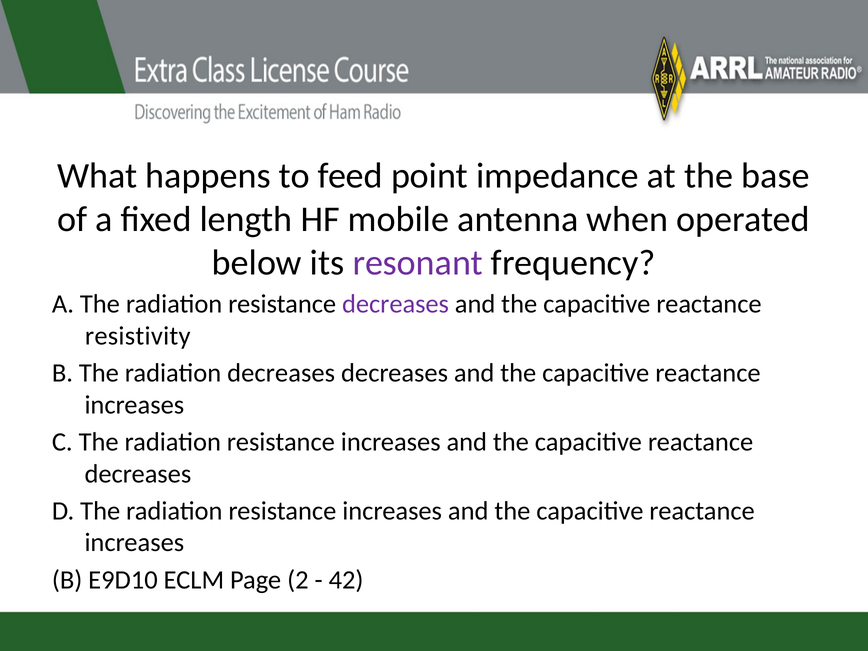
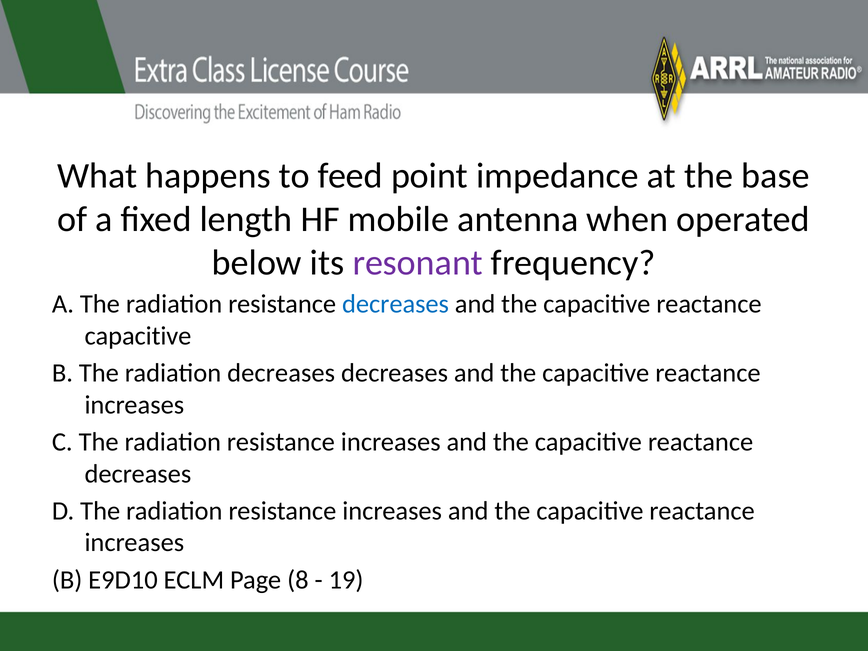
decreases at (396, 304) colour: purple -> blue
resistivity at (138, 336): resistivity -> capacitive
2: 2 -> 8
42: 42 -> 19
